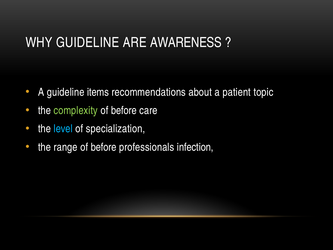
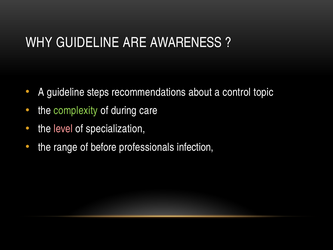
items: items -> steps
patient: patient -> control
before at (124, 110): before -> during
level colour: light blue -> pink
